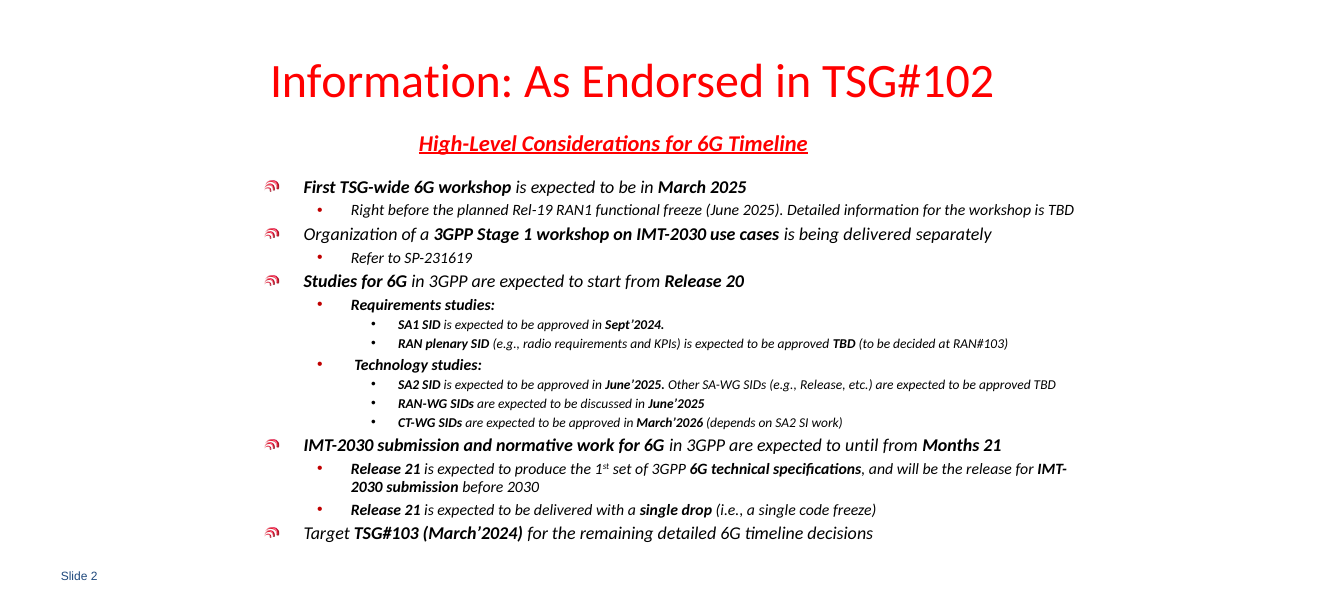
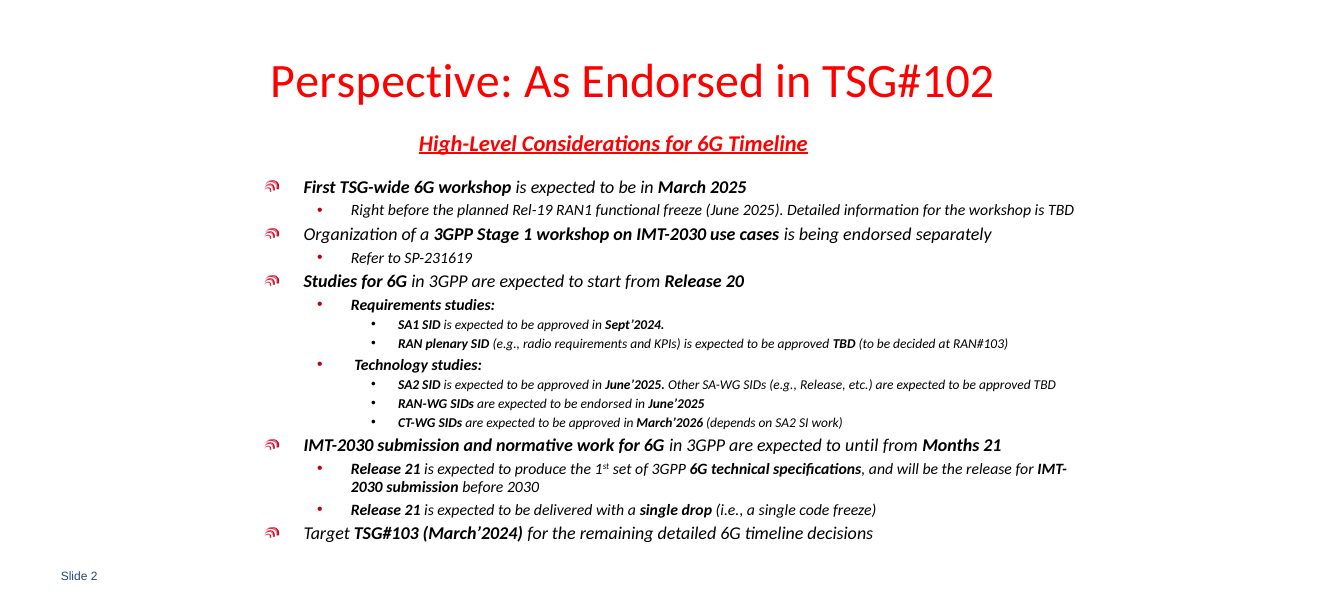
Information at (392, 81): Information -> Perspective
being delivered: delivered -> endorsed
be discussed: discussed -> endorsed
